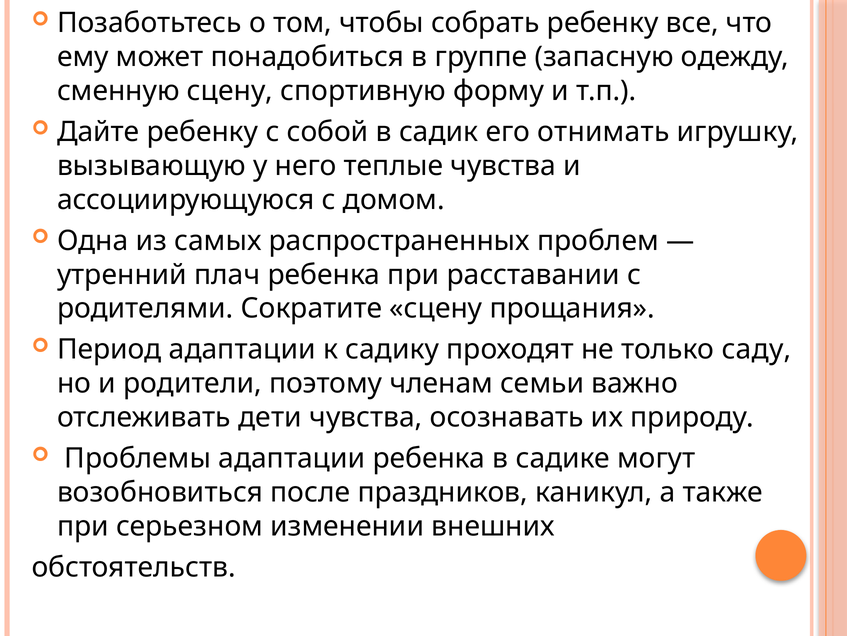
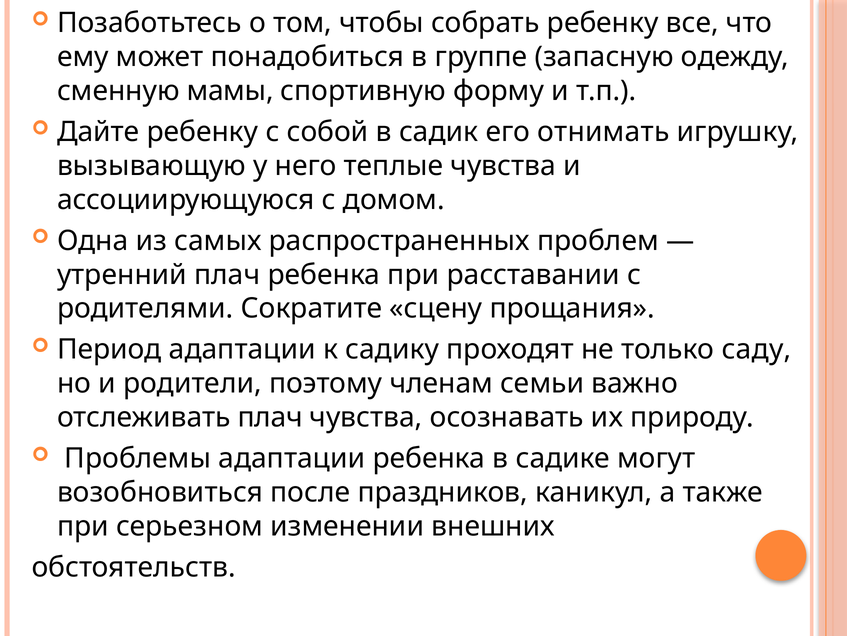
сменную сцену: сцену -> мамы
отслеживать дети: дети -> плач
